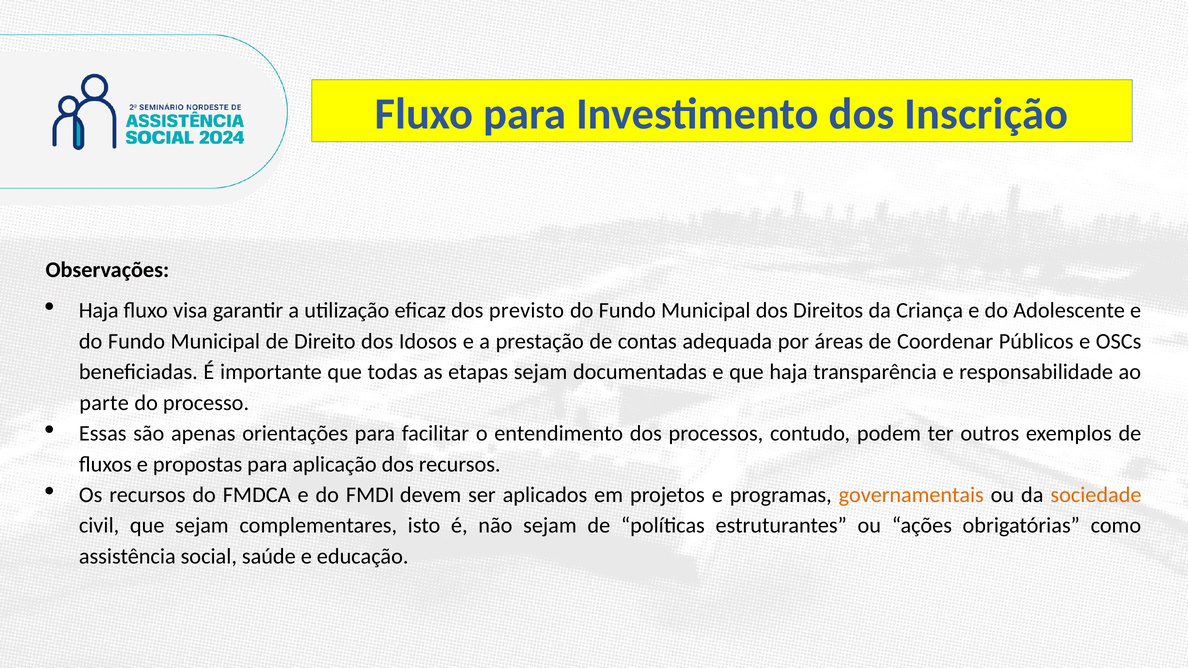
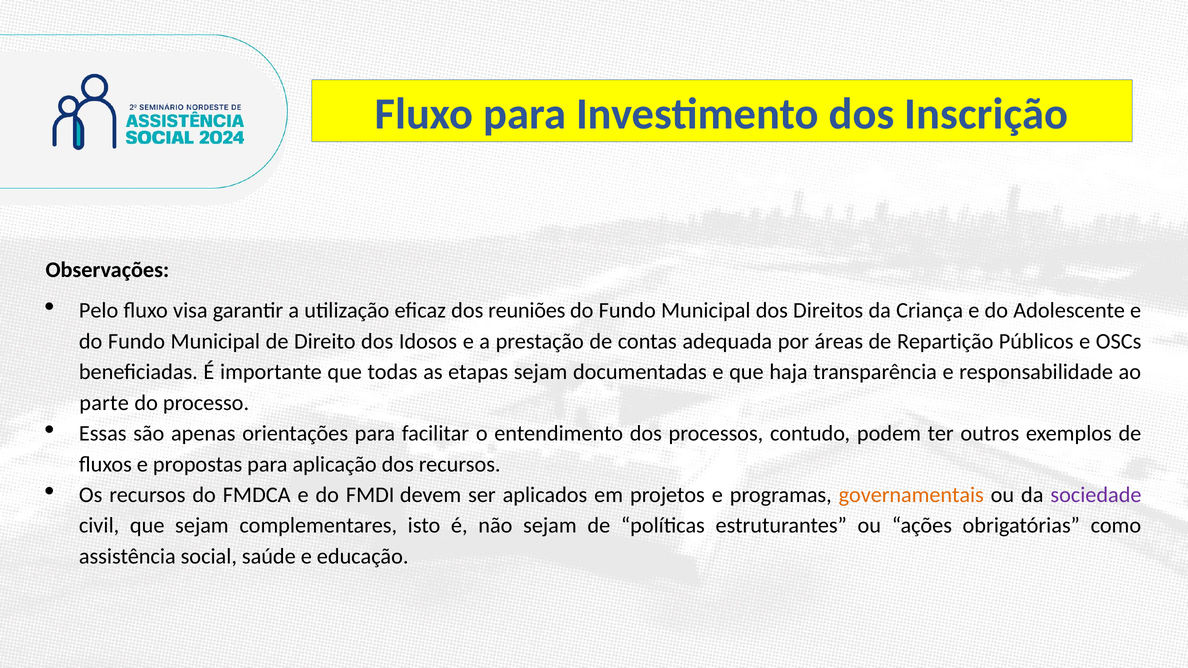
Haja at (99, 311): Haja -> Pelo
previsto: previsto -> reuniões
Coordenar: Coordenar -> Repartição
sociedade colour: orange -> purple
